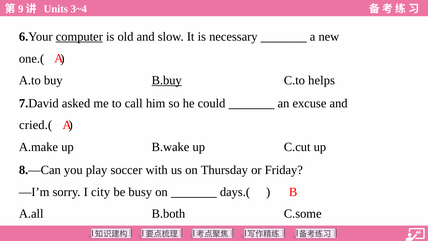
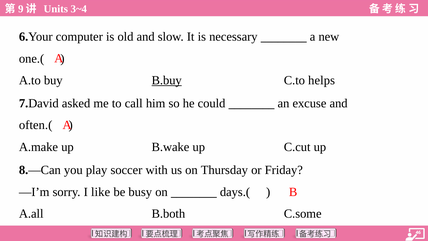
computer underline: present -> none
cried.(: cried.( -> often.(
city: city -> like
